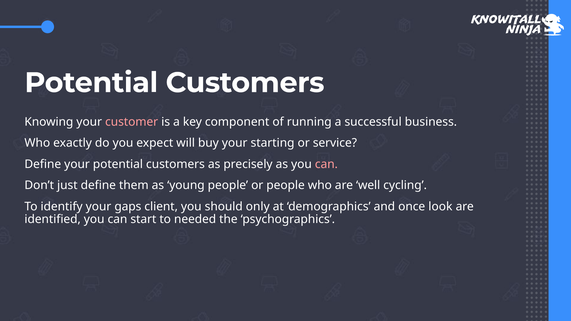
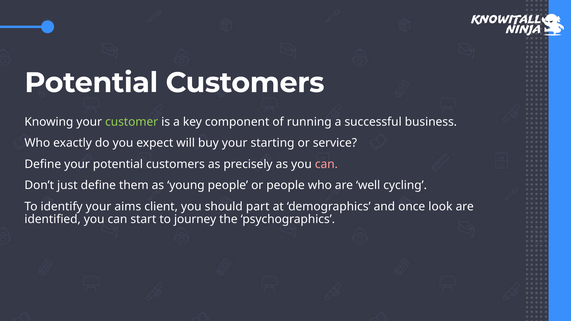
customer colour: pink -> light green
gaps: gaps -> aims
only: only -> part
needed: needed -> journey
